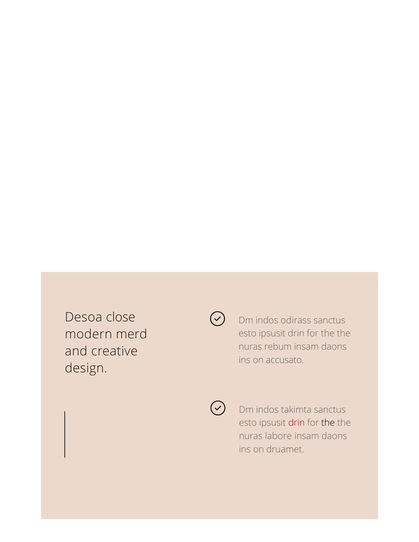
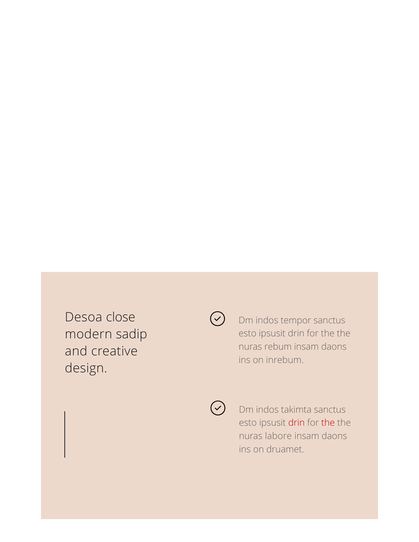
odirass: odirass -> tempor
merd: merd -> sadip
accusato: accusato -> inrebum
the at (328, 423) colour: black -> red
